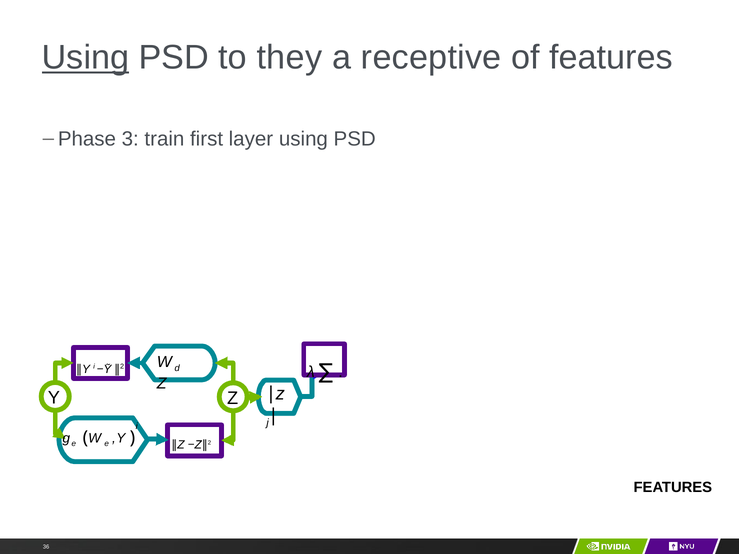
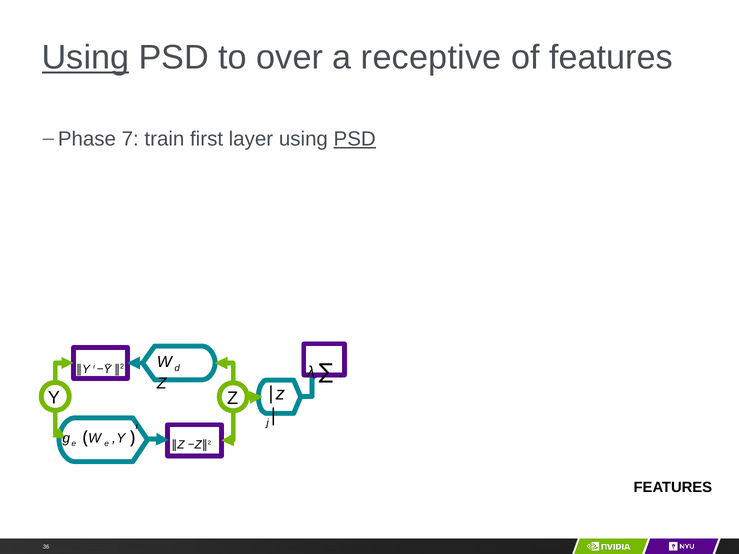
they: they -> over
3: 3 -> 7
PSD at (355, 139) underline: none -> present
